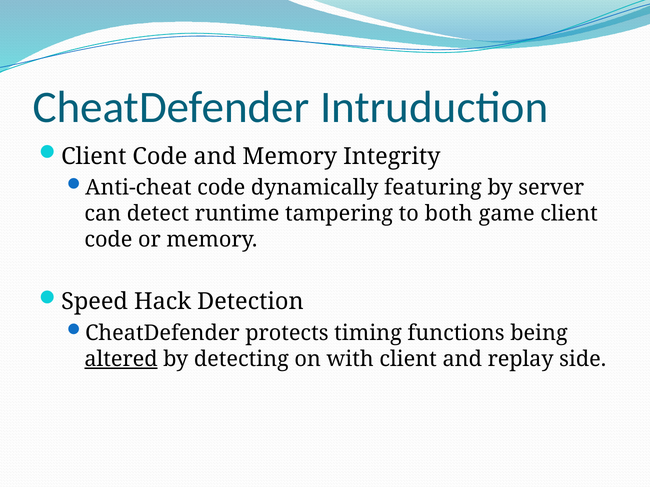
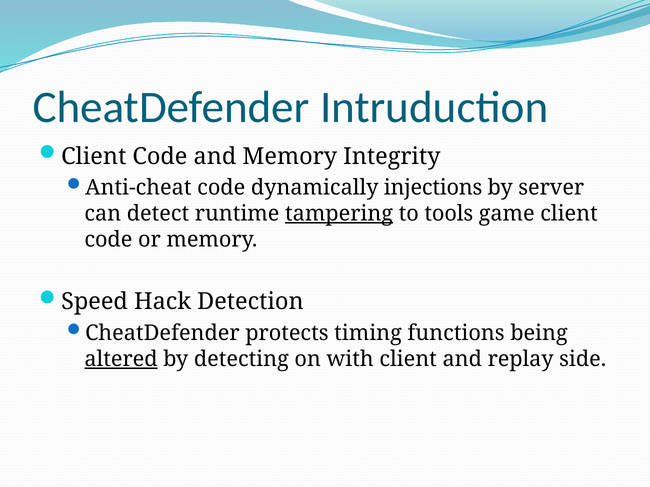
featuring: featuring -> injections
tampering underline: none -> present
both: both -> tools
